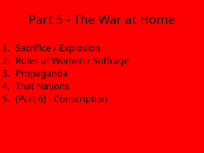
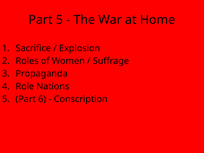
That: That -> Role
